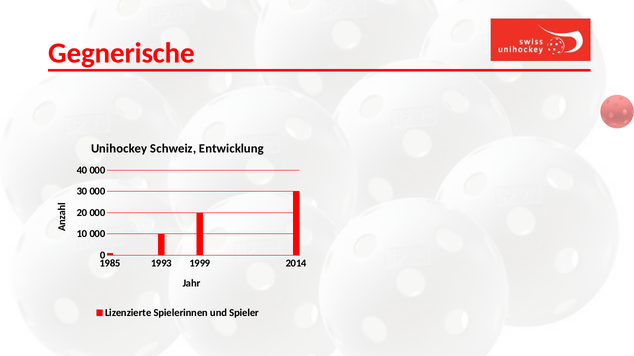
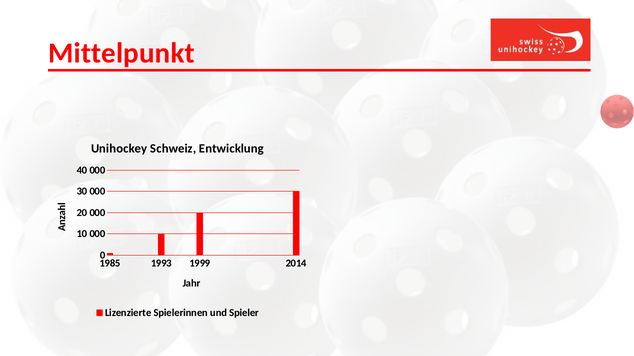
Gegnerische: Gegnerische -> Mittelpunkt
